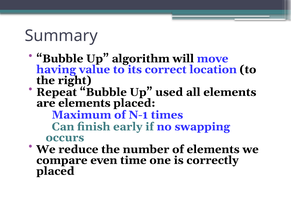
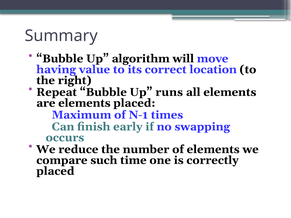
used: used -> runs
even: even -> such
